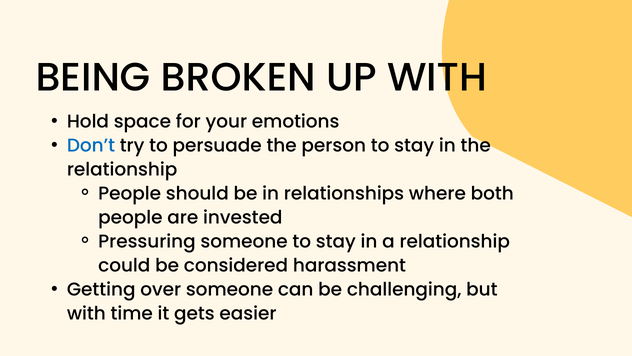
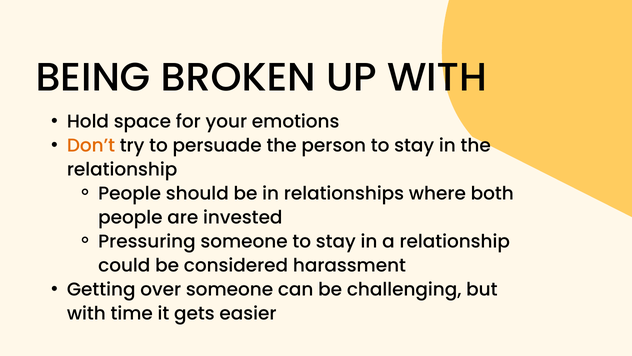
Don’t colour: blue -> orange
